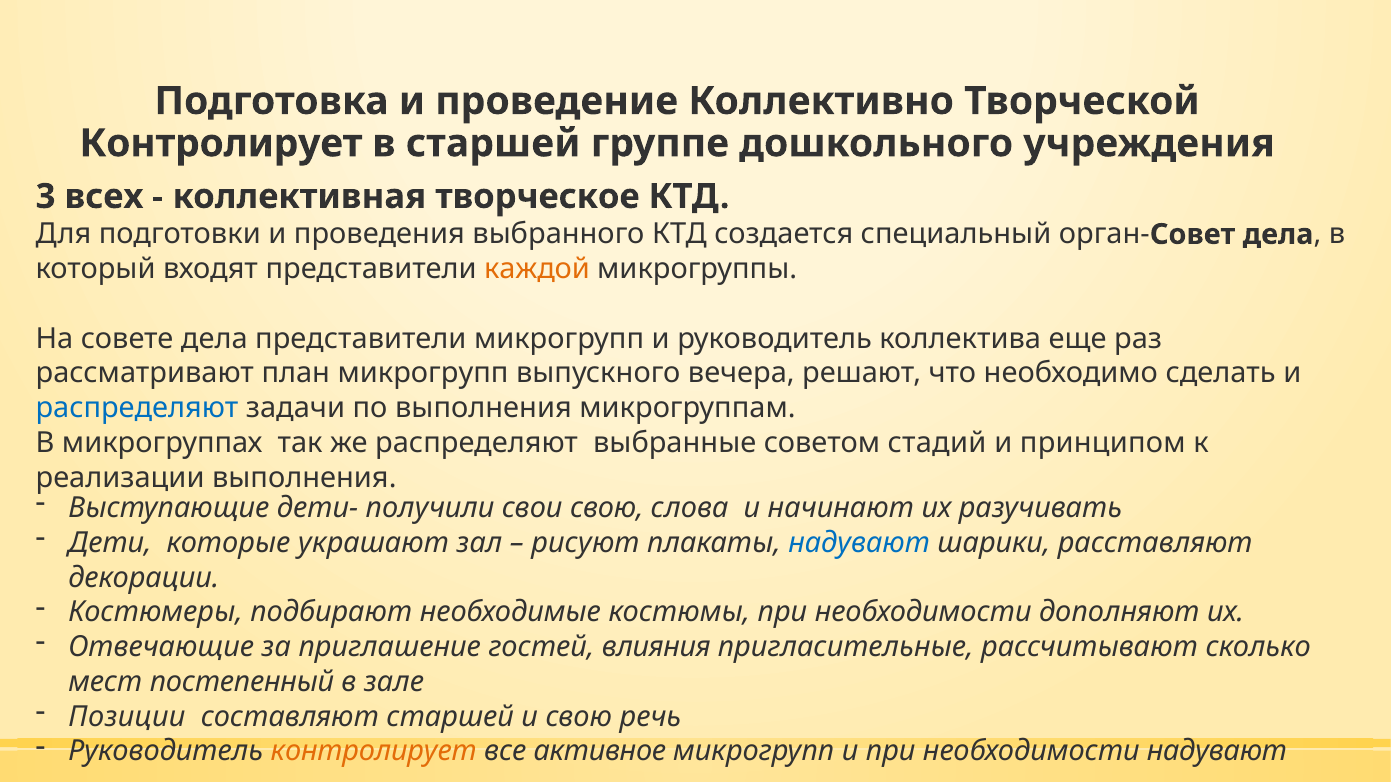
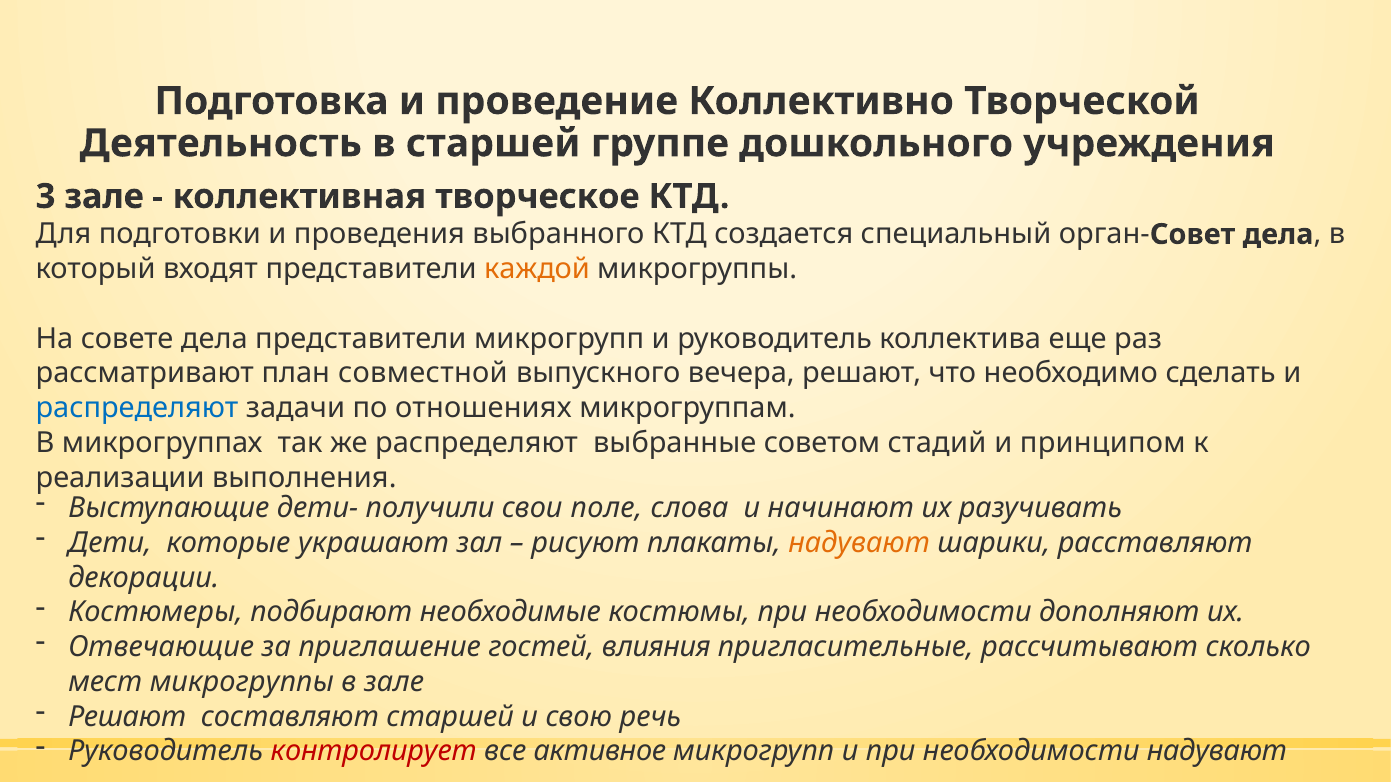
Контролирует at (221, 144): Контролирует -> Деятельность
3 всех: всех -> зале
план микрогрупп: микрогрупп -> совместной
по выполнения: выполнения -> отношениях
свои свою: свою -> поле
надувают at (859, 543) colour: blue -> orange
мест постепенный: постепенный -> микрогруппы
Позиции at (127, 717): Позиции -> Решают
контролирует at (374, 752) colour: orange -> red
